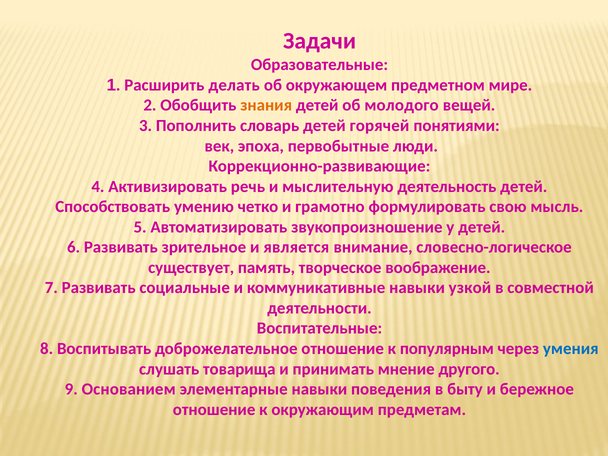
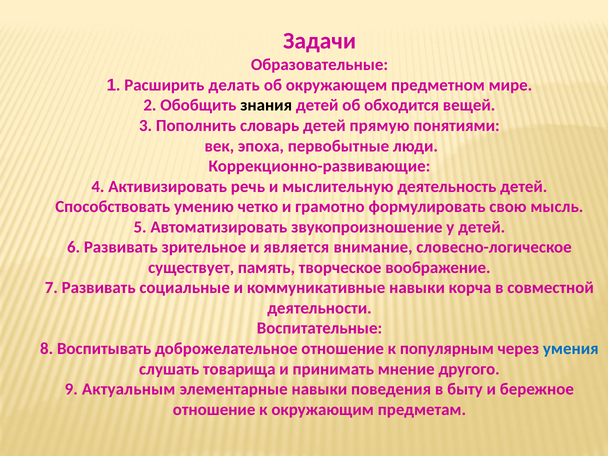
знания colour: orange -> black
молодого: молодого -> обходится
горячей: горячей -> прямую
узкой: узкой -> корча
Основанием: Основанием -> Актуальным
